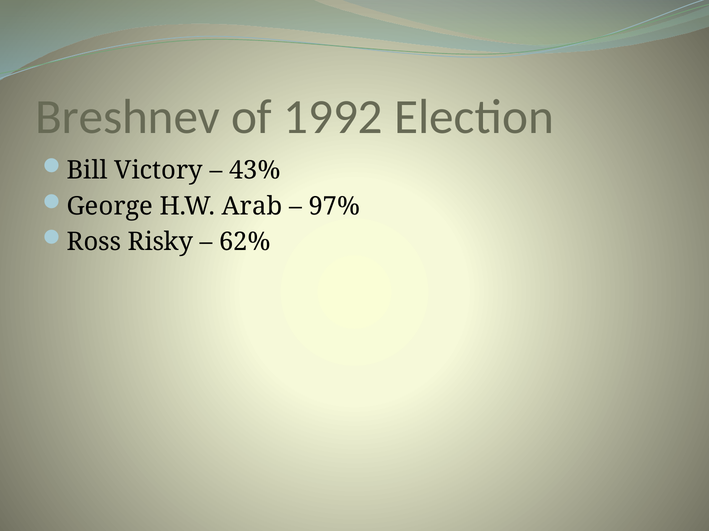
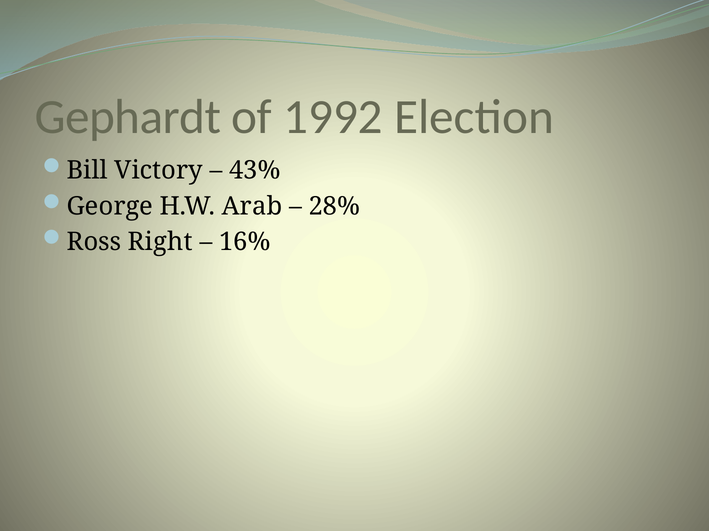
Breshnev: Breshnev -> Gephardt
97%: 97% -> 28%
Risky: Risky -> Right
62%: 62% -> 16%
